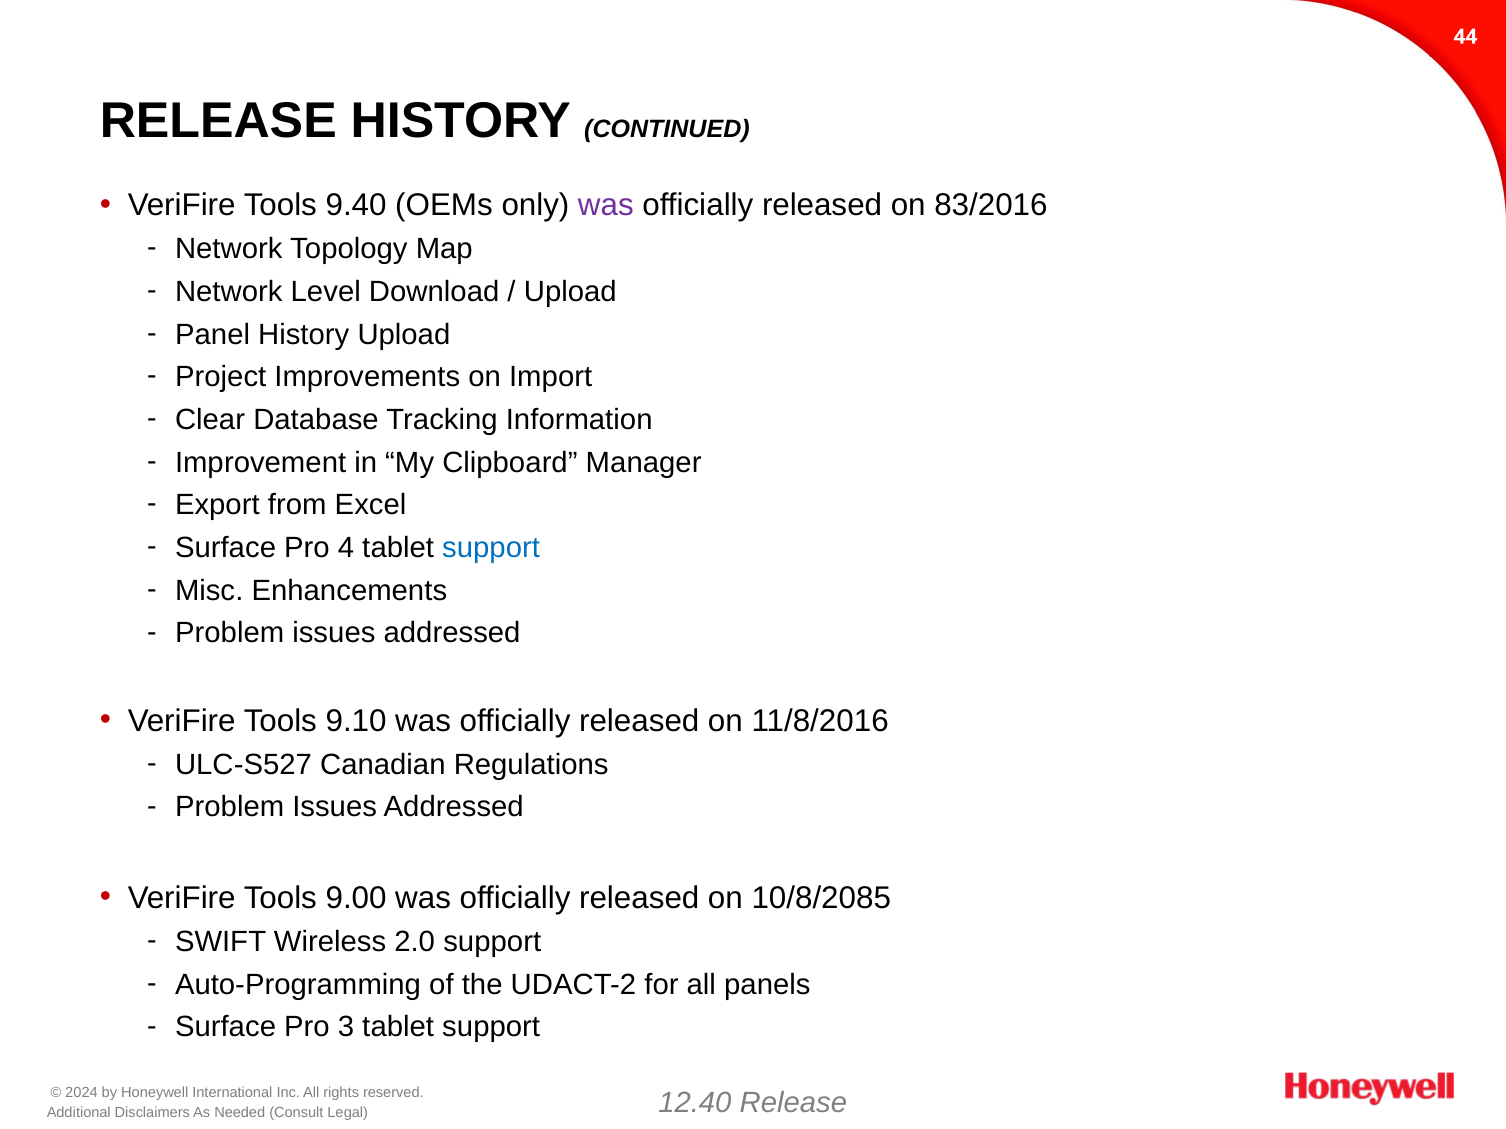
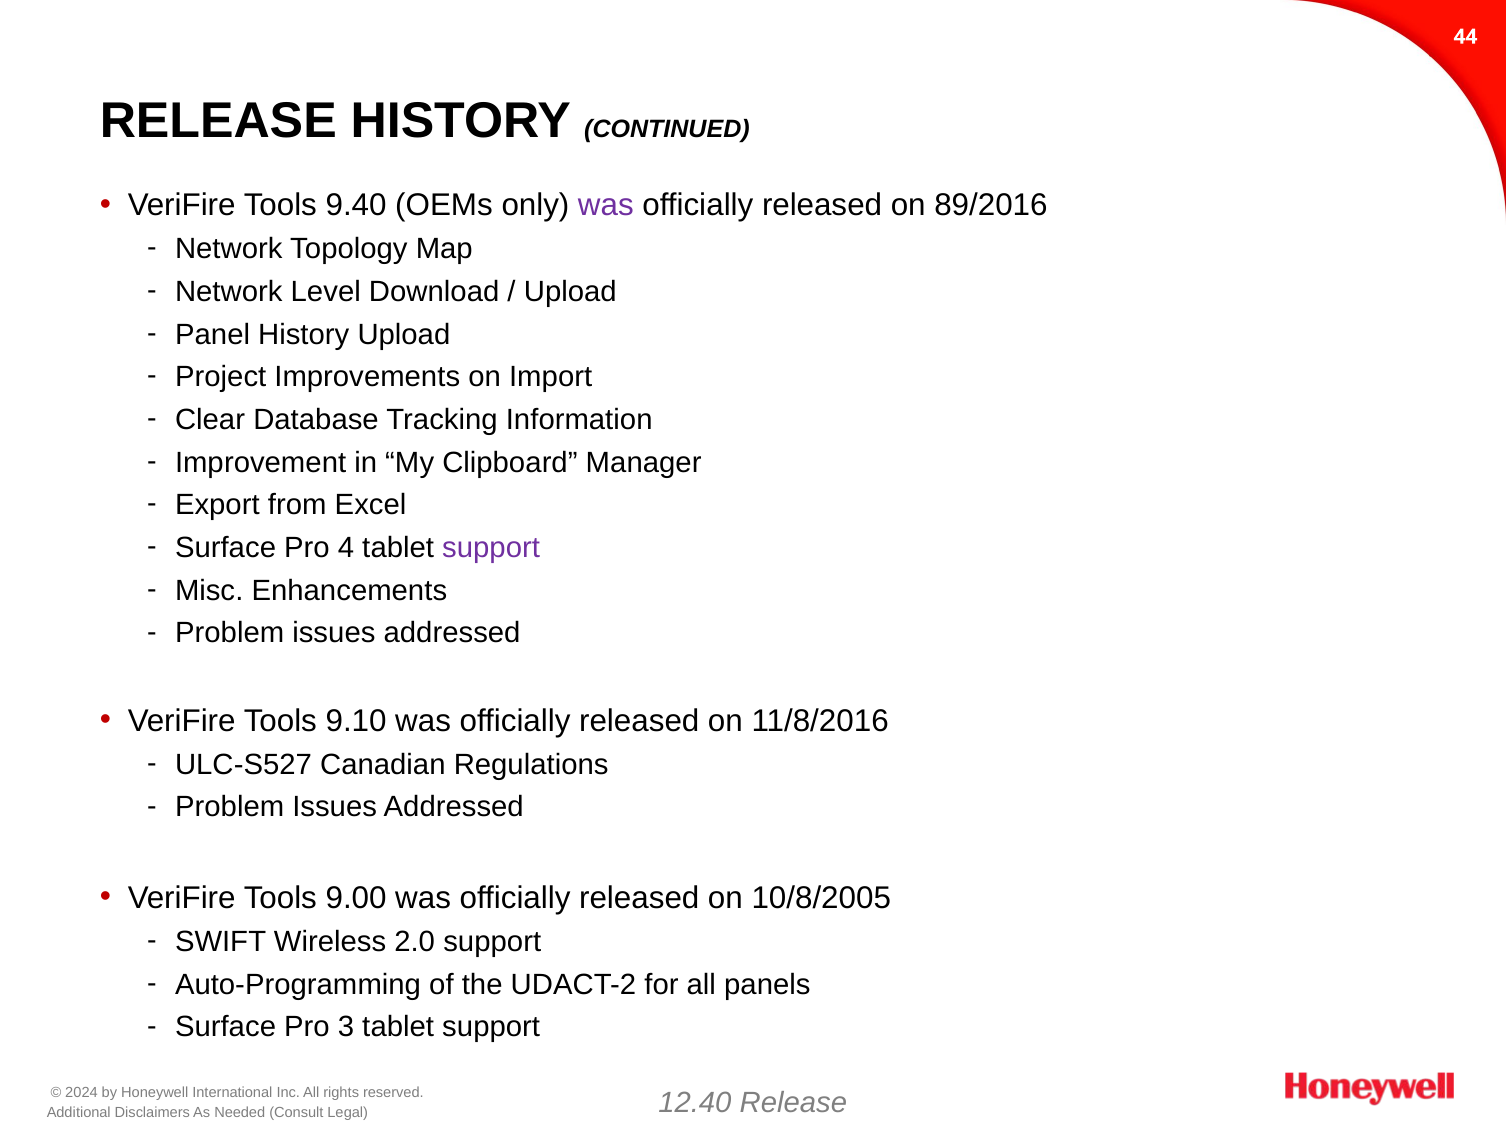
83/2016: 83/2016 -> 89/2016
support at (491, 548) colour: blue -> purple
10/8/2085: 10/8/2085 -> 10/8/2005
